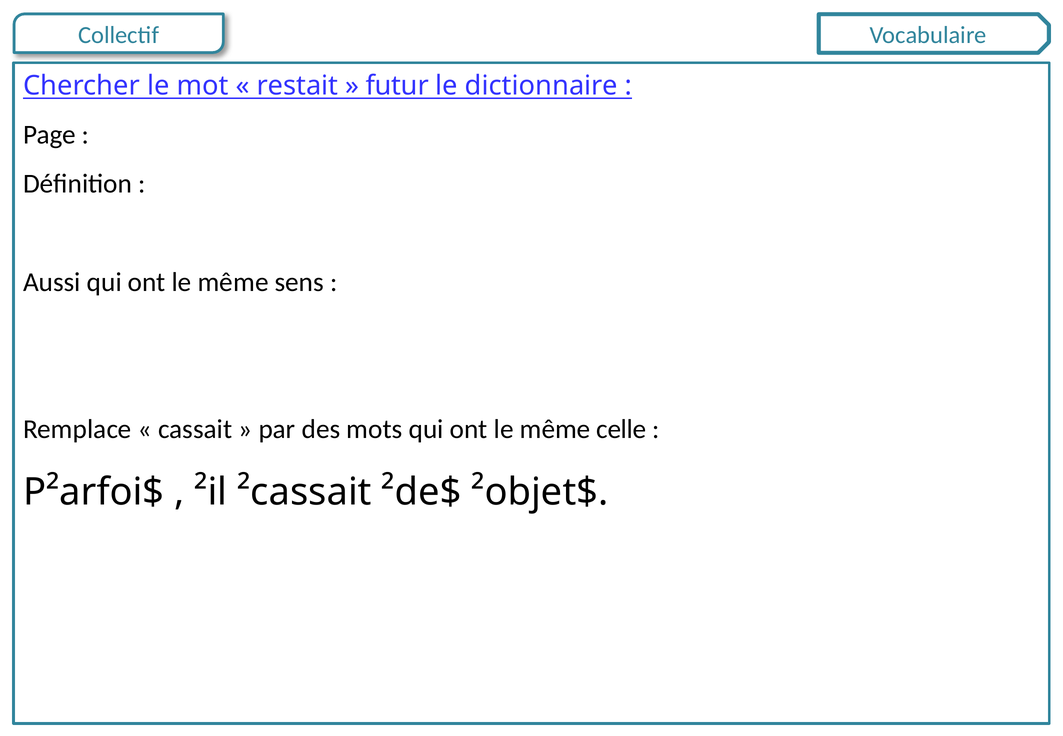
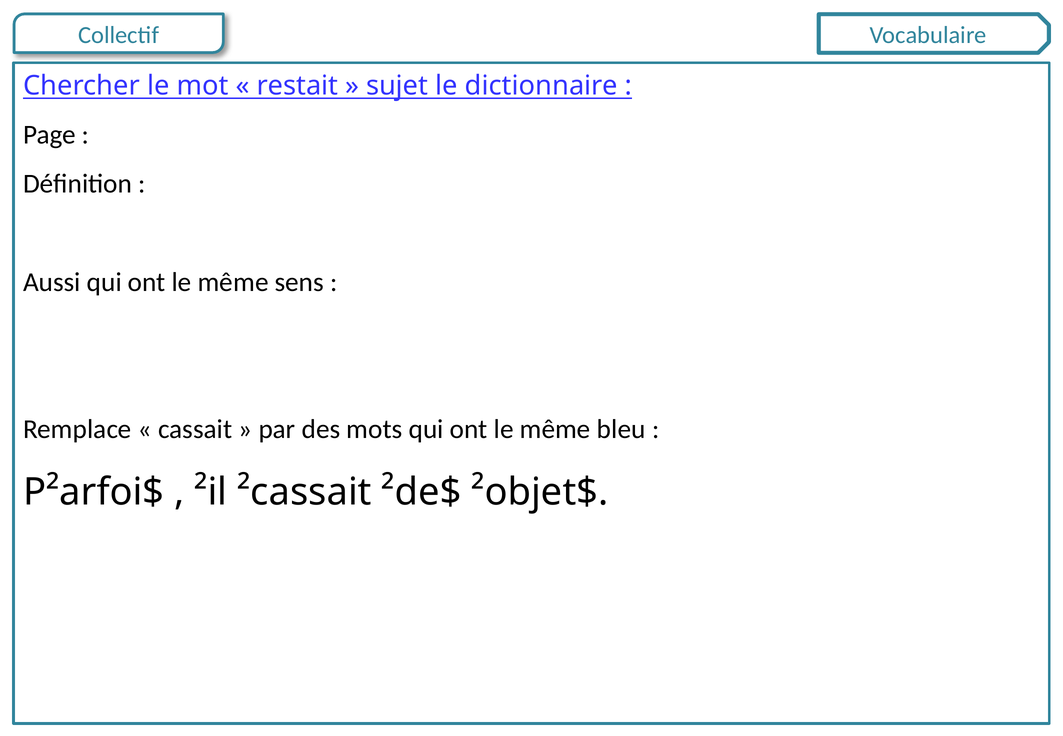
futur: futur -> sujet
celle: celle -> bleu
